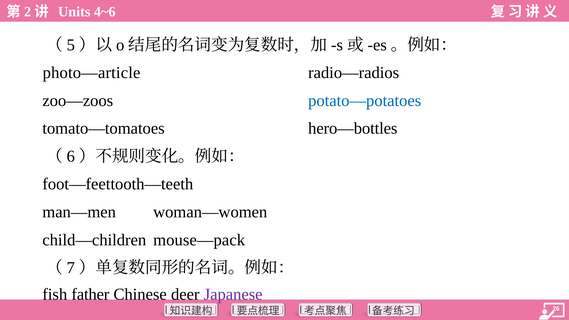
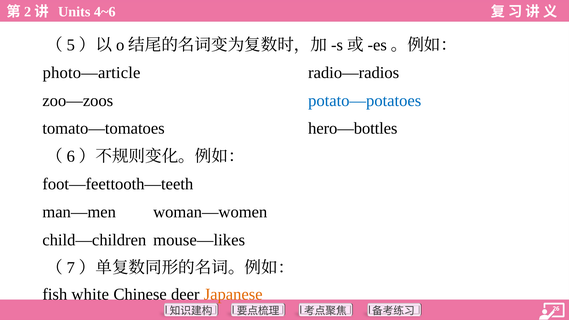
mouse—pack: mouse—pack -> mouse—likes
father: father -> white
Japanese colour: purple -> orange
